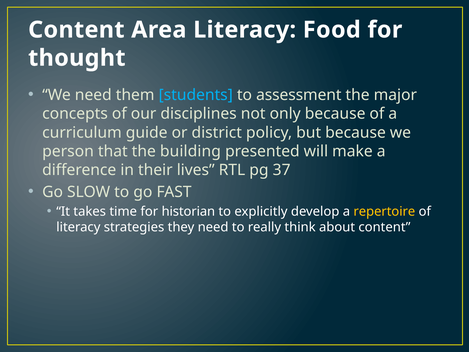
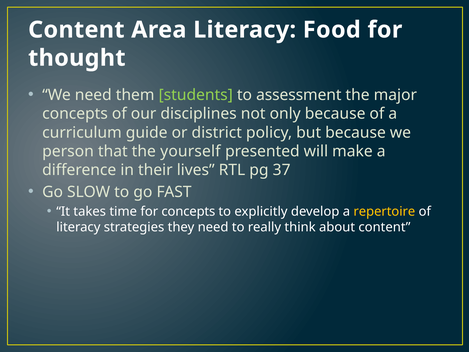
students colour: light blue -> light green
building: building -> yourself
for historian: historian -> concepts
